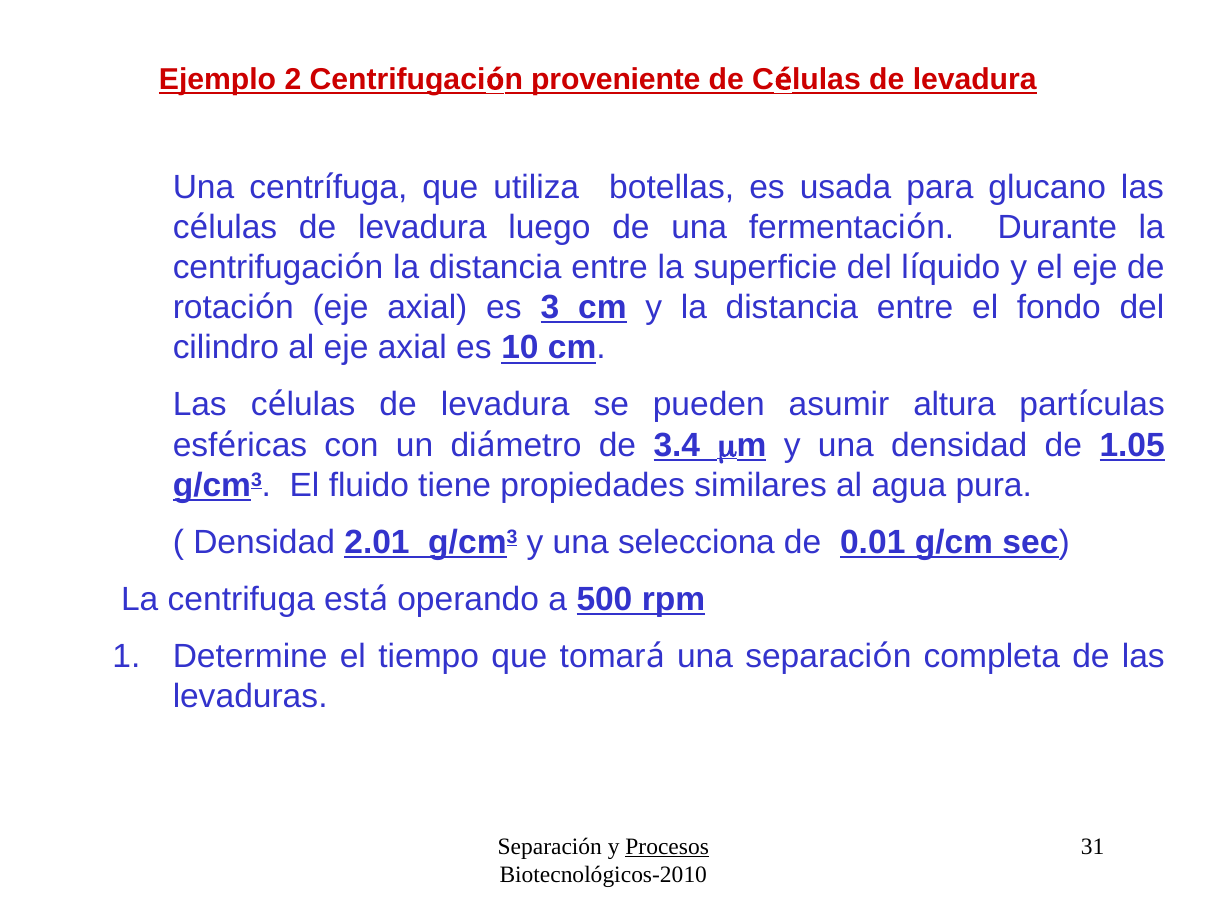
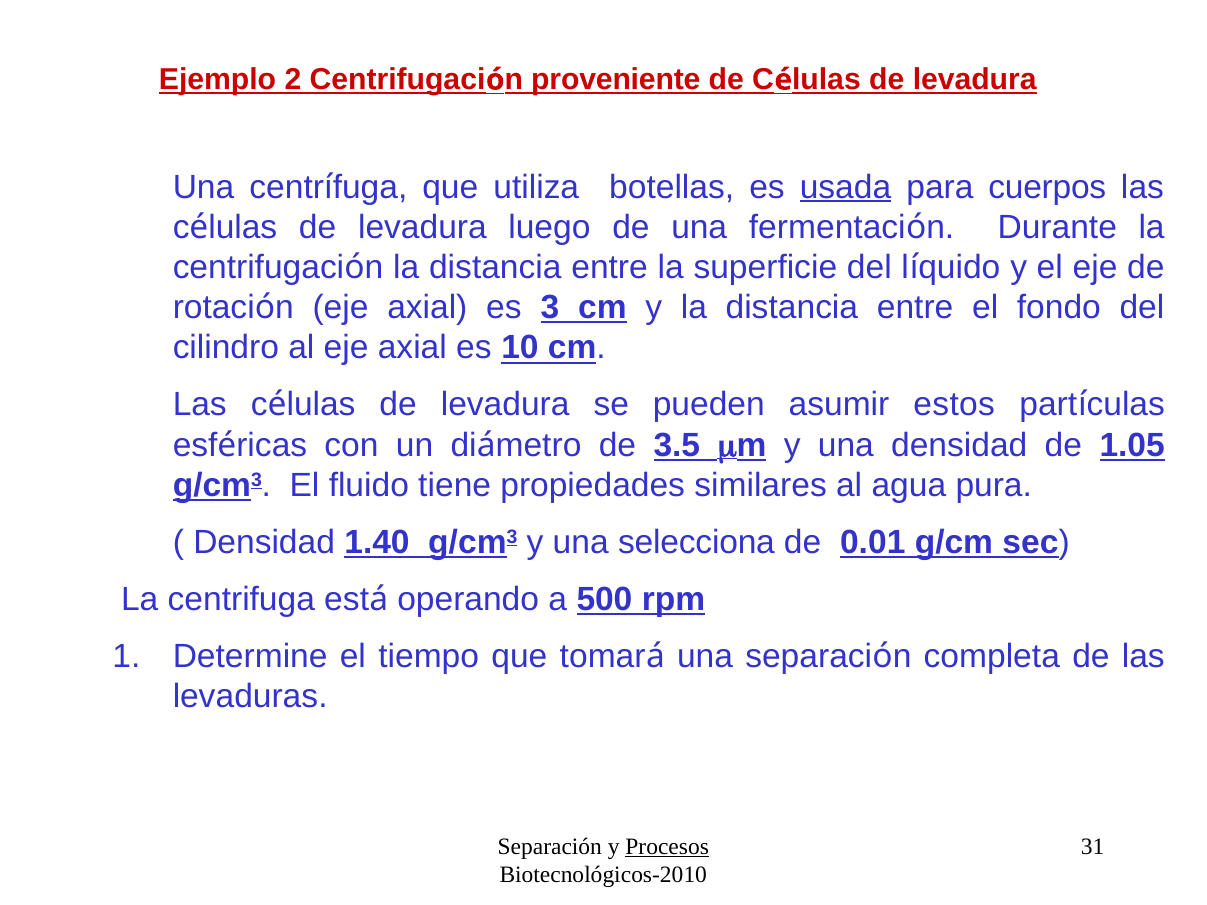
usada underline: none -> present
glucano: glucano -> cuerpos
altura: altura -> estos
3.4: 3.4 -> 3.5
2.01: 2.01 -> 1.40
